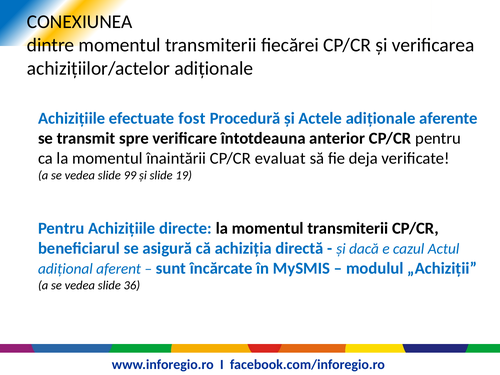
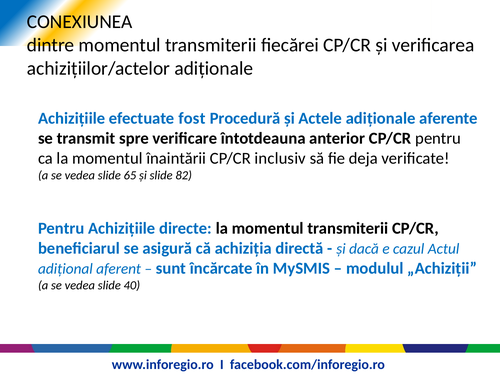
evaluat: evaluat -> inclusiv
99: 99 -> 65
19: 19 -> 82
36: 36 -> 40
